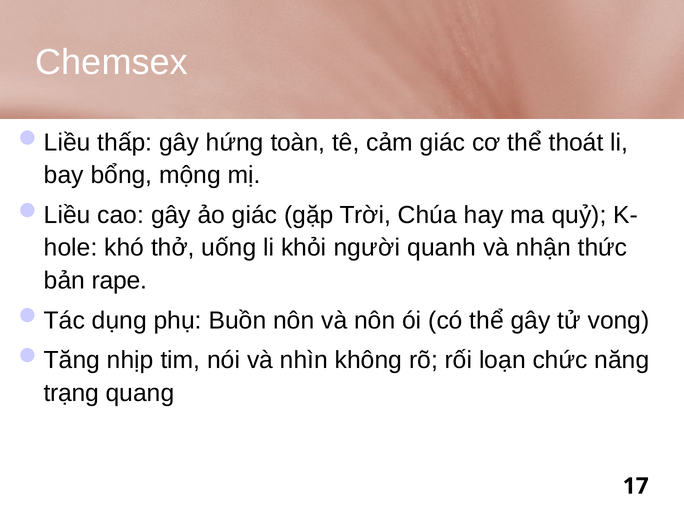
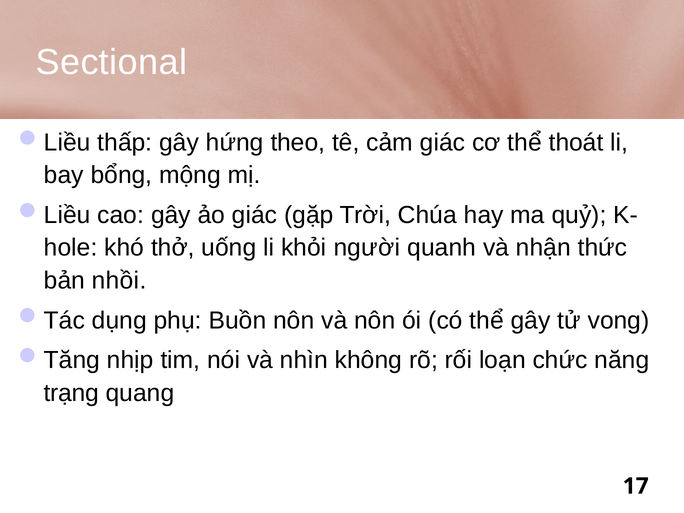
Chemsex: Chemsex -> Sectional
toàn: toàn -> theo
rape: rape -> nhồi
